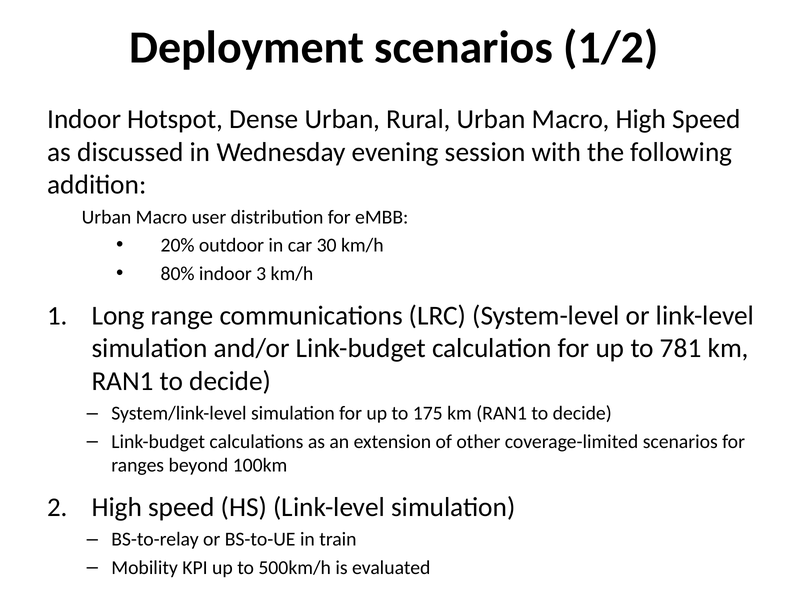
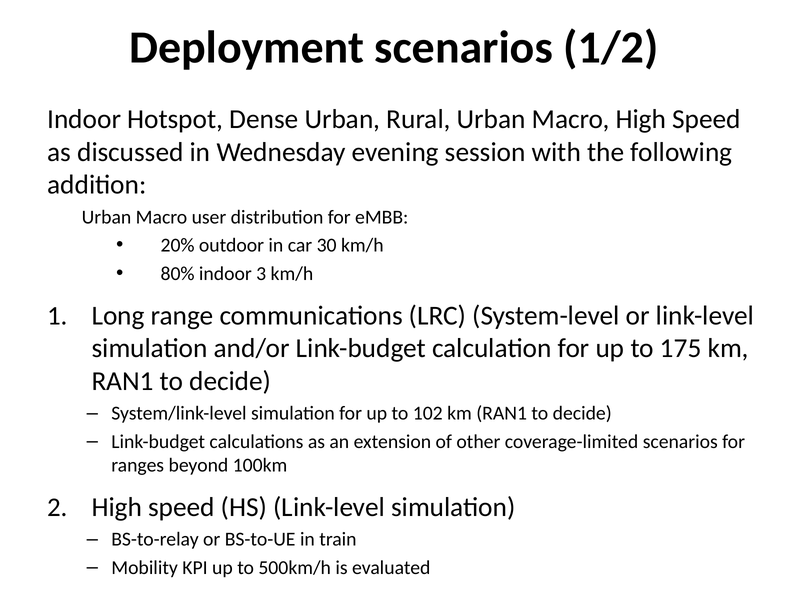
781: 781 -> 175
175: 175 -> 102
